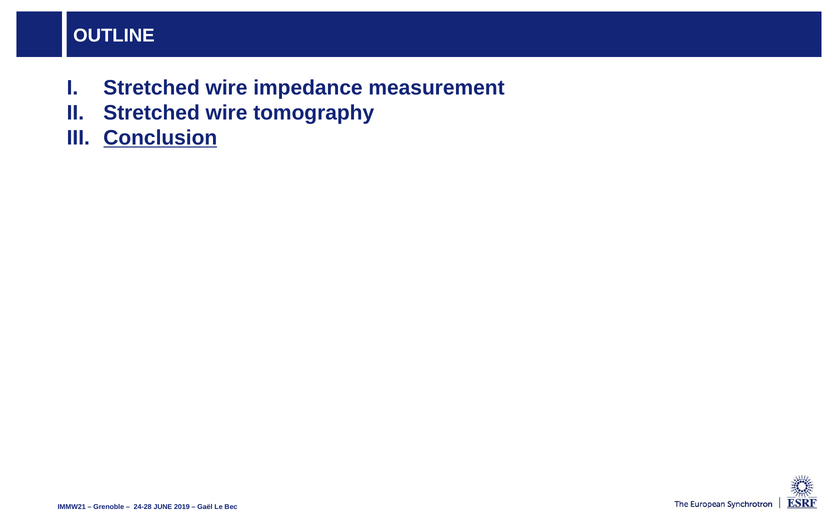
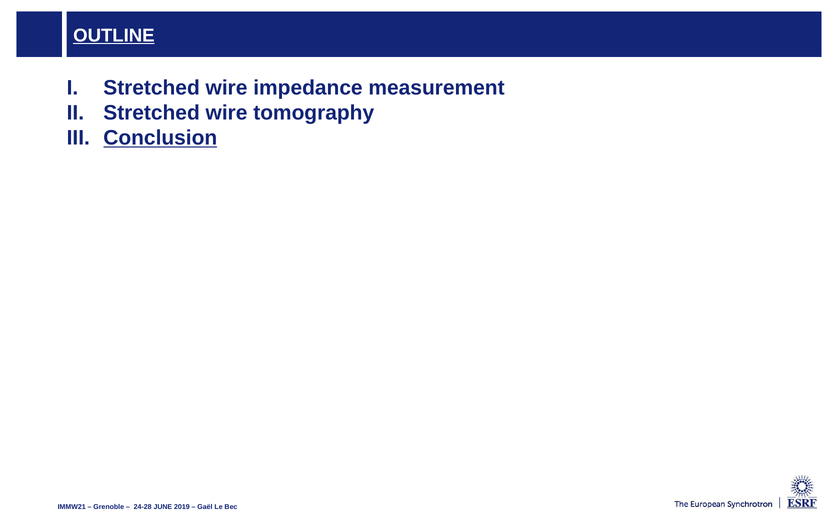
OUTLINE underline: none -> present
